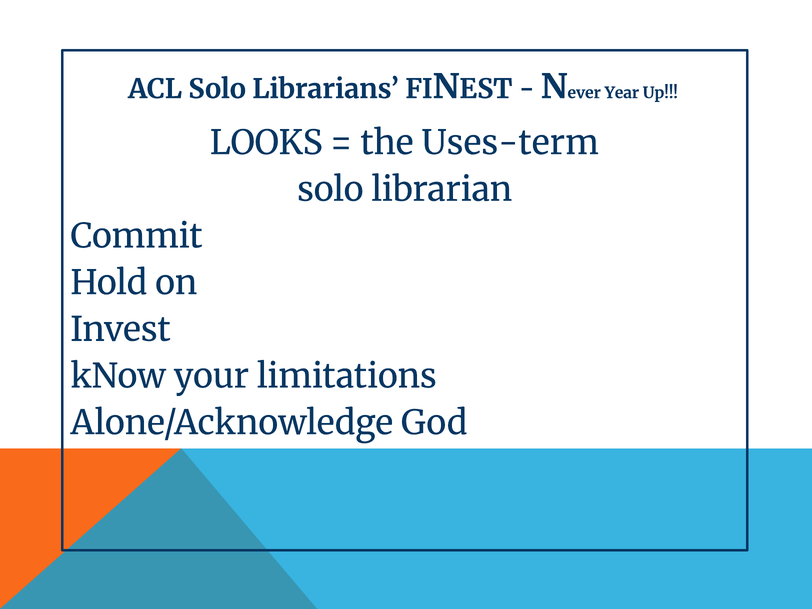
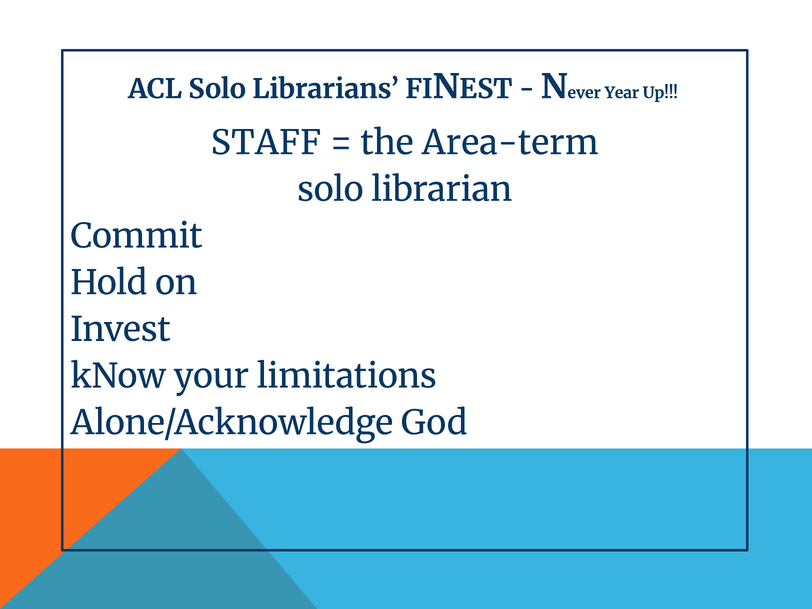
LOOKS: LOOKS -> STAFF
Uses-term: Uses-term -> Area-term
